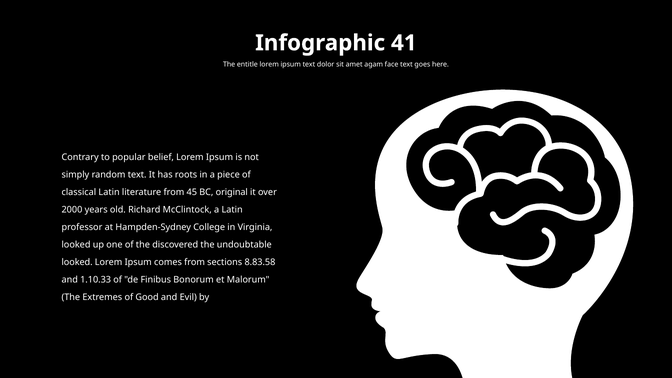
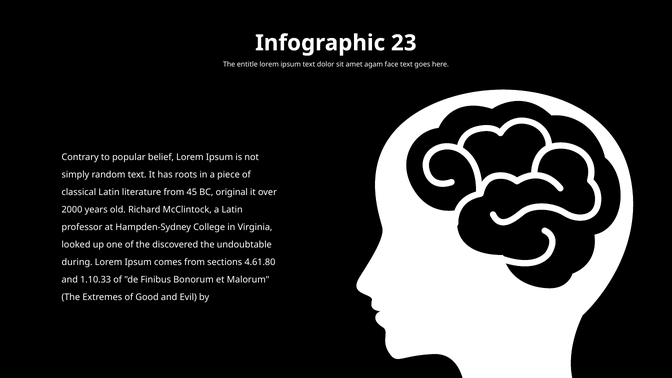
41: 41 -> 23
looked at (77, 262): looked -> during
8.83.58: 8.83.58 -> 4.61.80
